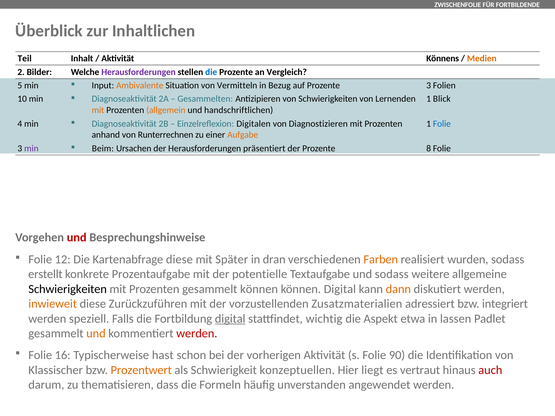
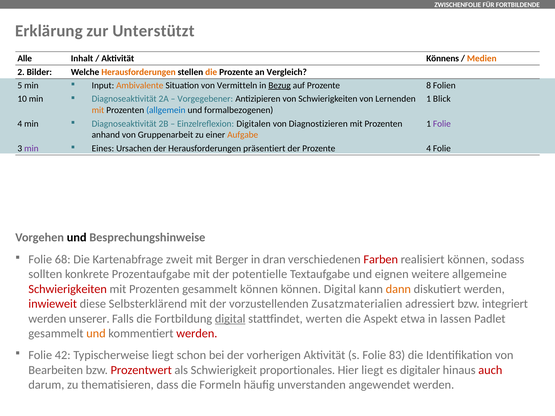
Überblick: Überblick -> Erklärung
Inhaltlichen: Inhaltlichen -> Unterstützt
Teil: Teil -> Alle
Herausforderungen at (139, 72) colour: purple -> orange
die at (211, 72) colour: blue -> orange
Bezug underline: none -> present
Prozente 3: 3 -> 8
Gesammelten: Gesammelten -> Vorgegebener
allgemein colour: orange -> blue
handschriftlichen: handschriftlichen -> formalbezogenen
Folie at (442, 124) colour: blue -> purple
Runterrechnen: Runterrechnen -> Gruppenarbeit
Beim: Beim -> Eines
Prozente 8: 8 -> 4
und at (77, 238) colour: red -> black
12: 12 -> 68
Kartenabfrage diese: diese -> zweit
Später: Später -> Berger
Farben colour: orange -> red
realisiert wurden: wurden -> können
erstellt: erstellt -> sollten
und sodass: sodass -> eignen
Schwierigkeiten at (68, 289) colour: black -> red
inwieweit colour: orange -> red
Zurückzuführen: Zurückzuführen -> Selbsterklärend
speziell: speziell -> unserer
wichtig: wichtig -> werten
16: 16 -> 42
Typischerweise hast: hast -> liegt
90: 90 -> 83
Klassischer: Klassischer -> Bearbeiten
Prozentwert colour: orange -> red
konzeptuellen: konzeptuellen -> proportionales
vertraut: vertraut -> digitaler
